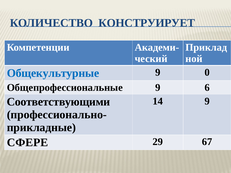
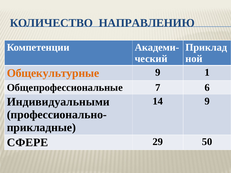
КОНСТРУИРУЕТ: КОНСТРУИРУЕТ -> НАПРАВЛЕНИЮ
Общекультурные colour: blue -> orange
0: 0 -> 1
Общепрофессиональные 9: 9 -> 7
Соответствующими: Соответствующими -> Индивидуальными
67: 67 -> 50
